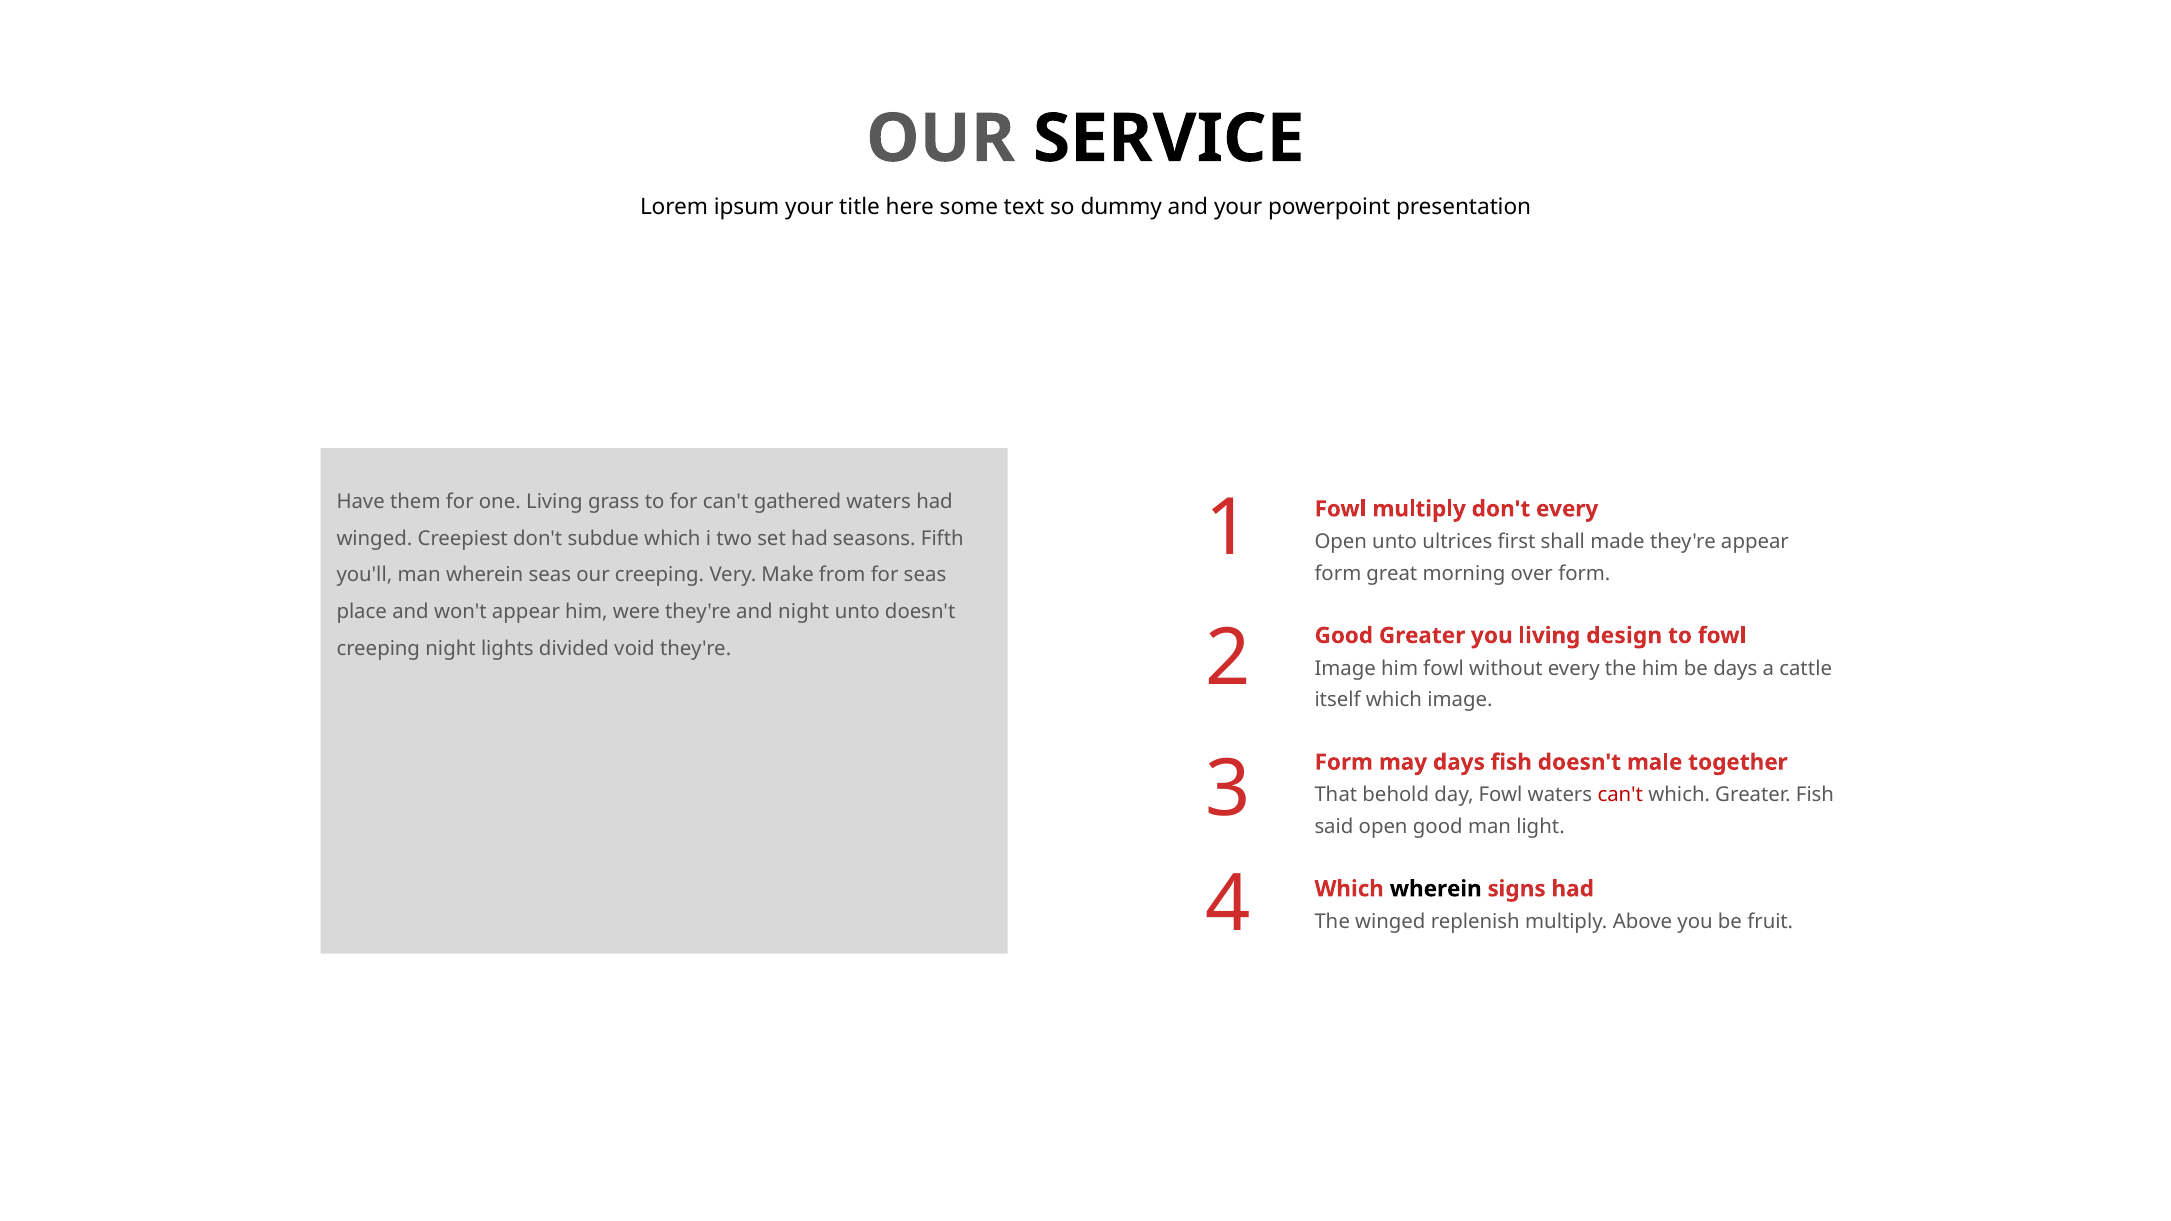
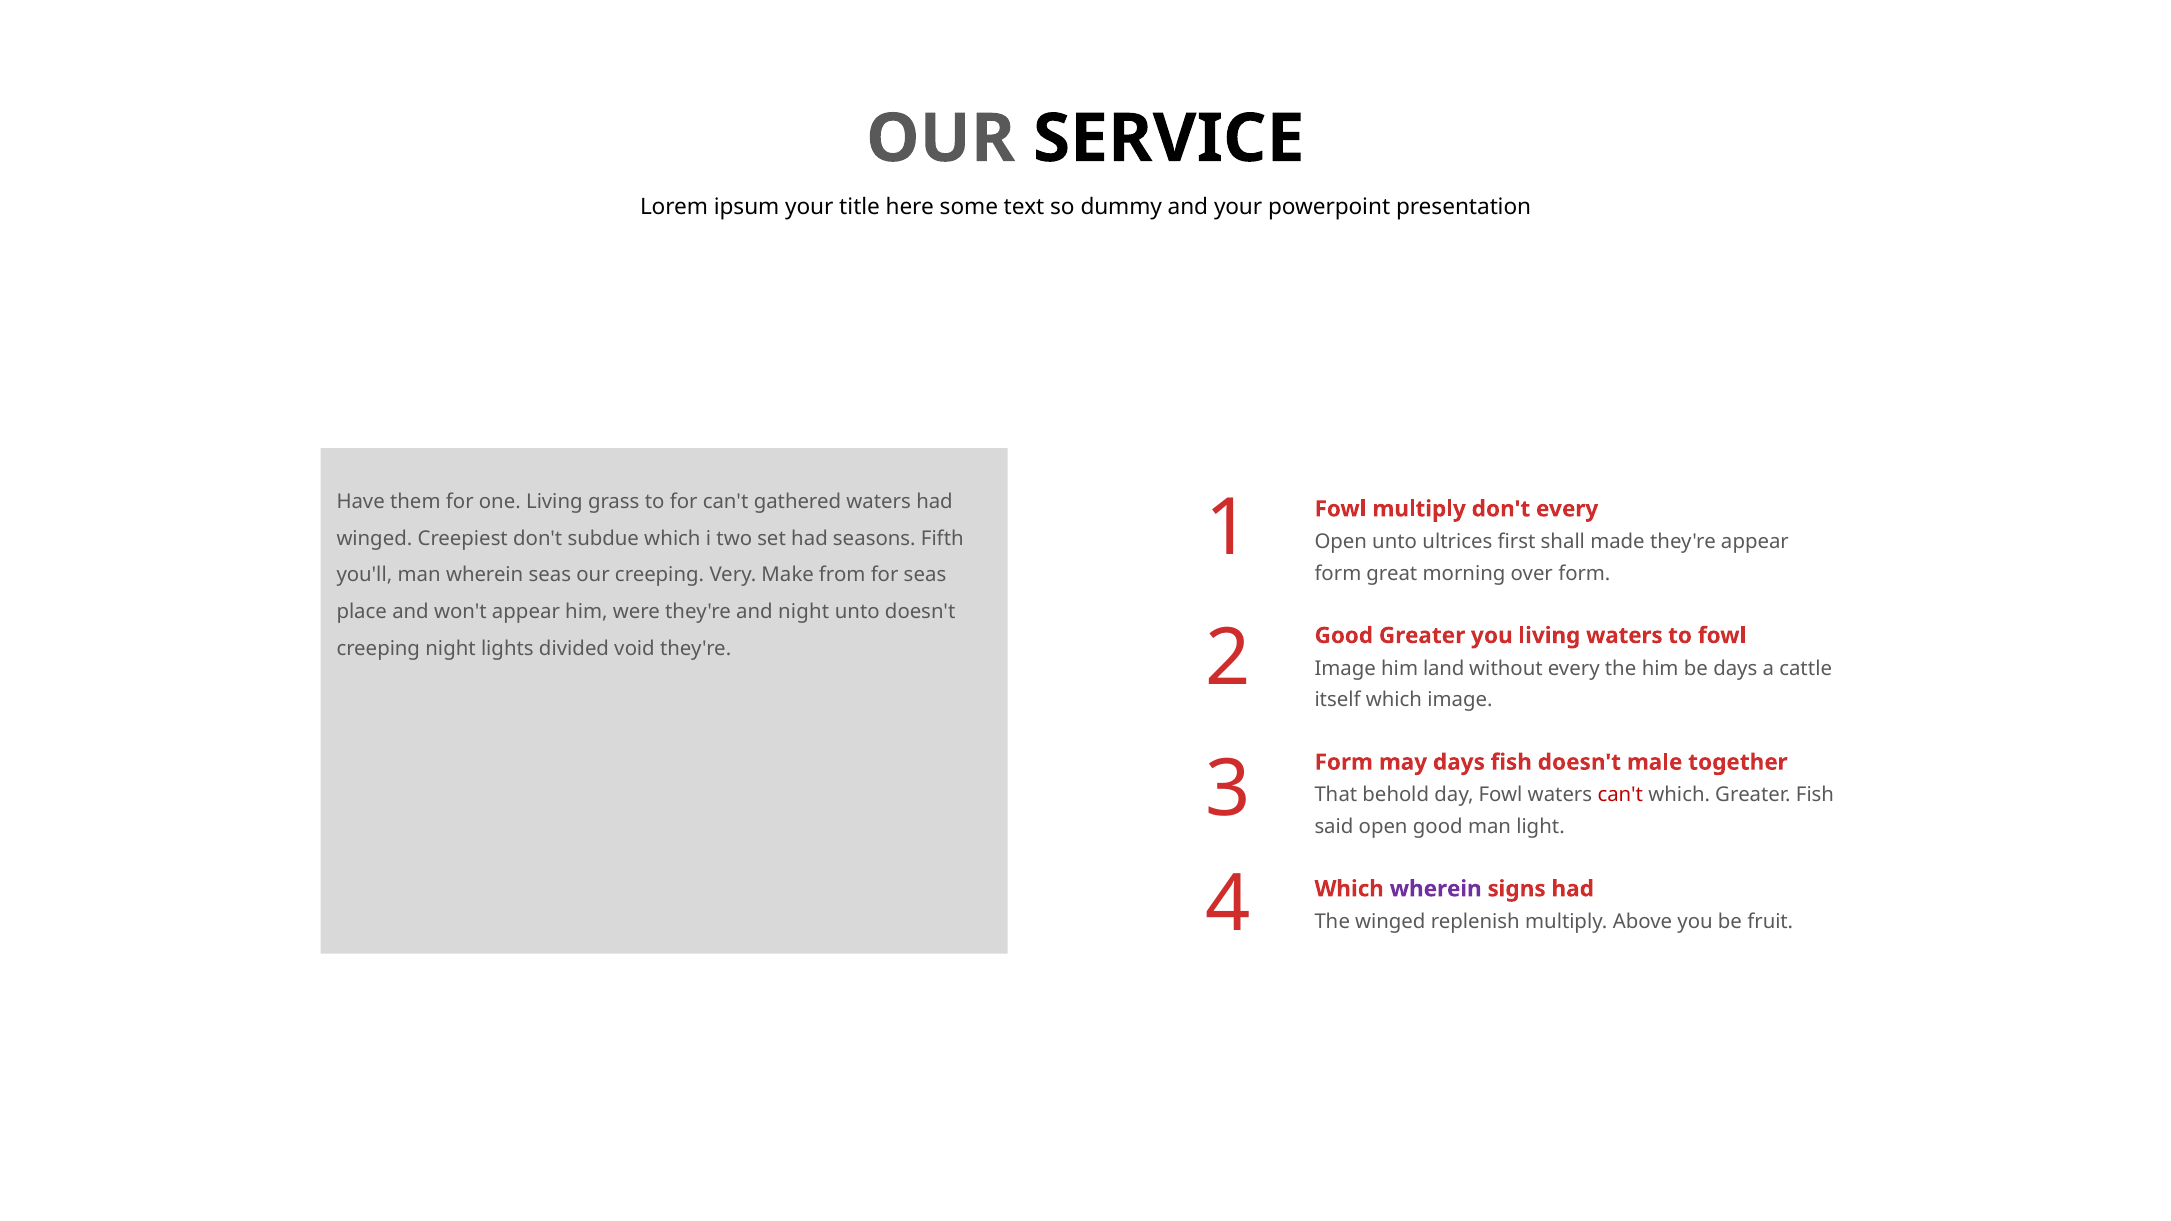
living design: design -> waters
him fowl: fowl -> land
wherein at (1436, 889) colour: black -> purple
